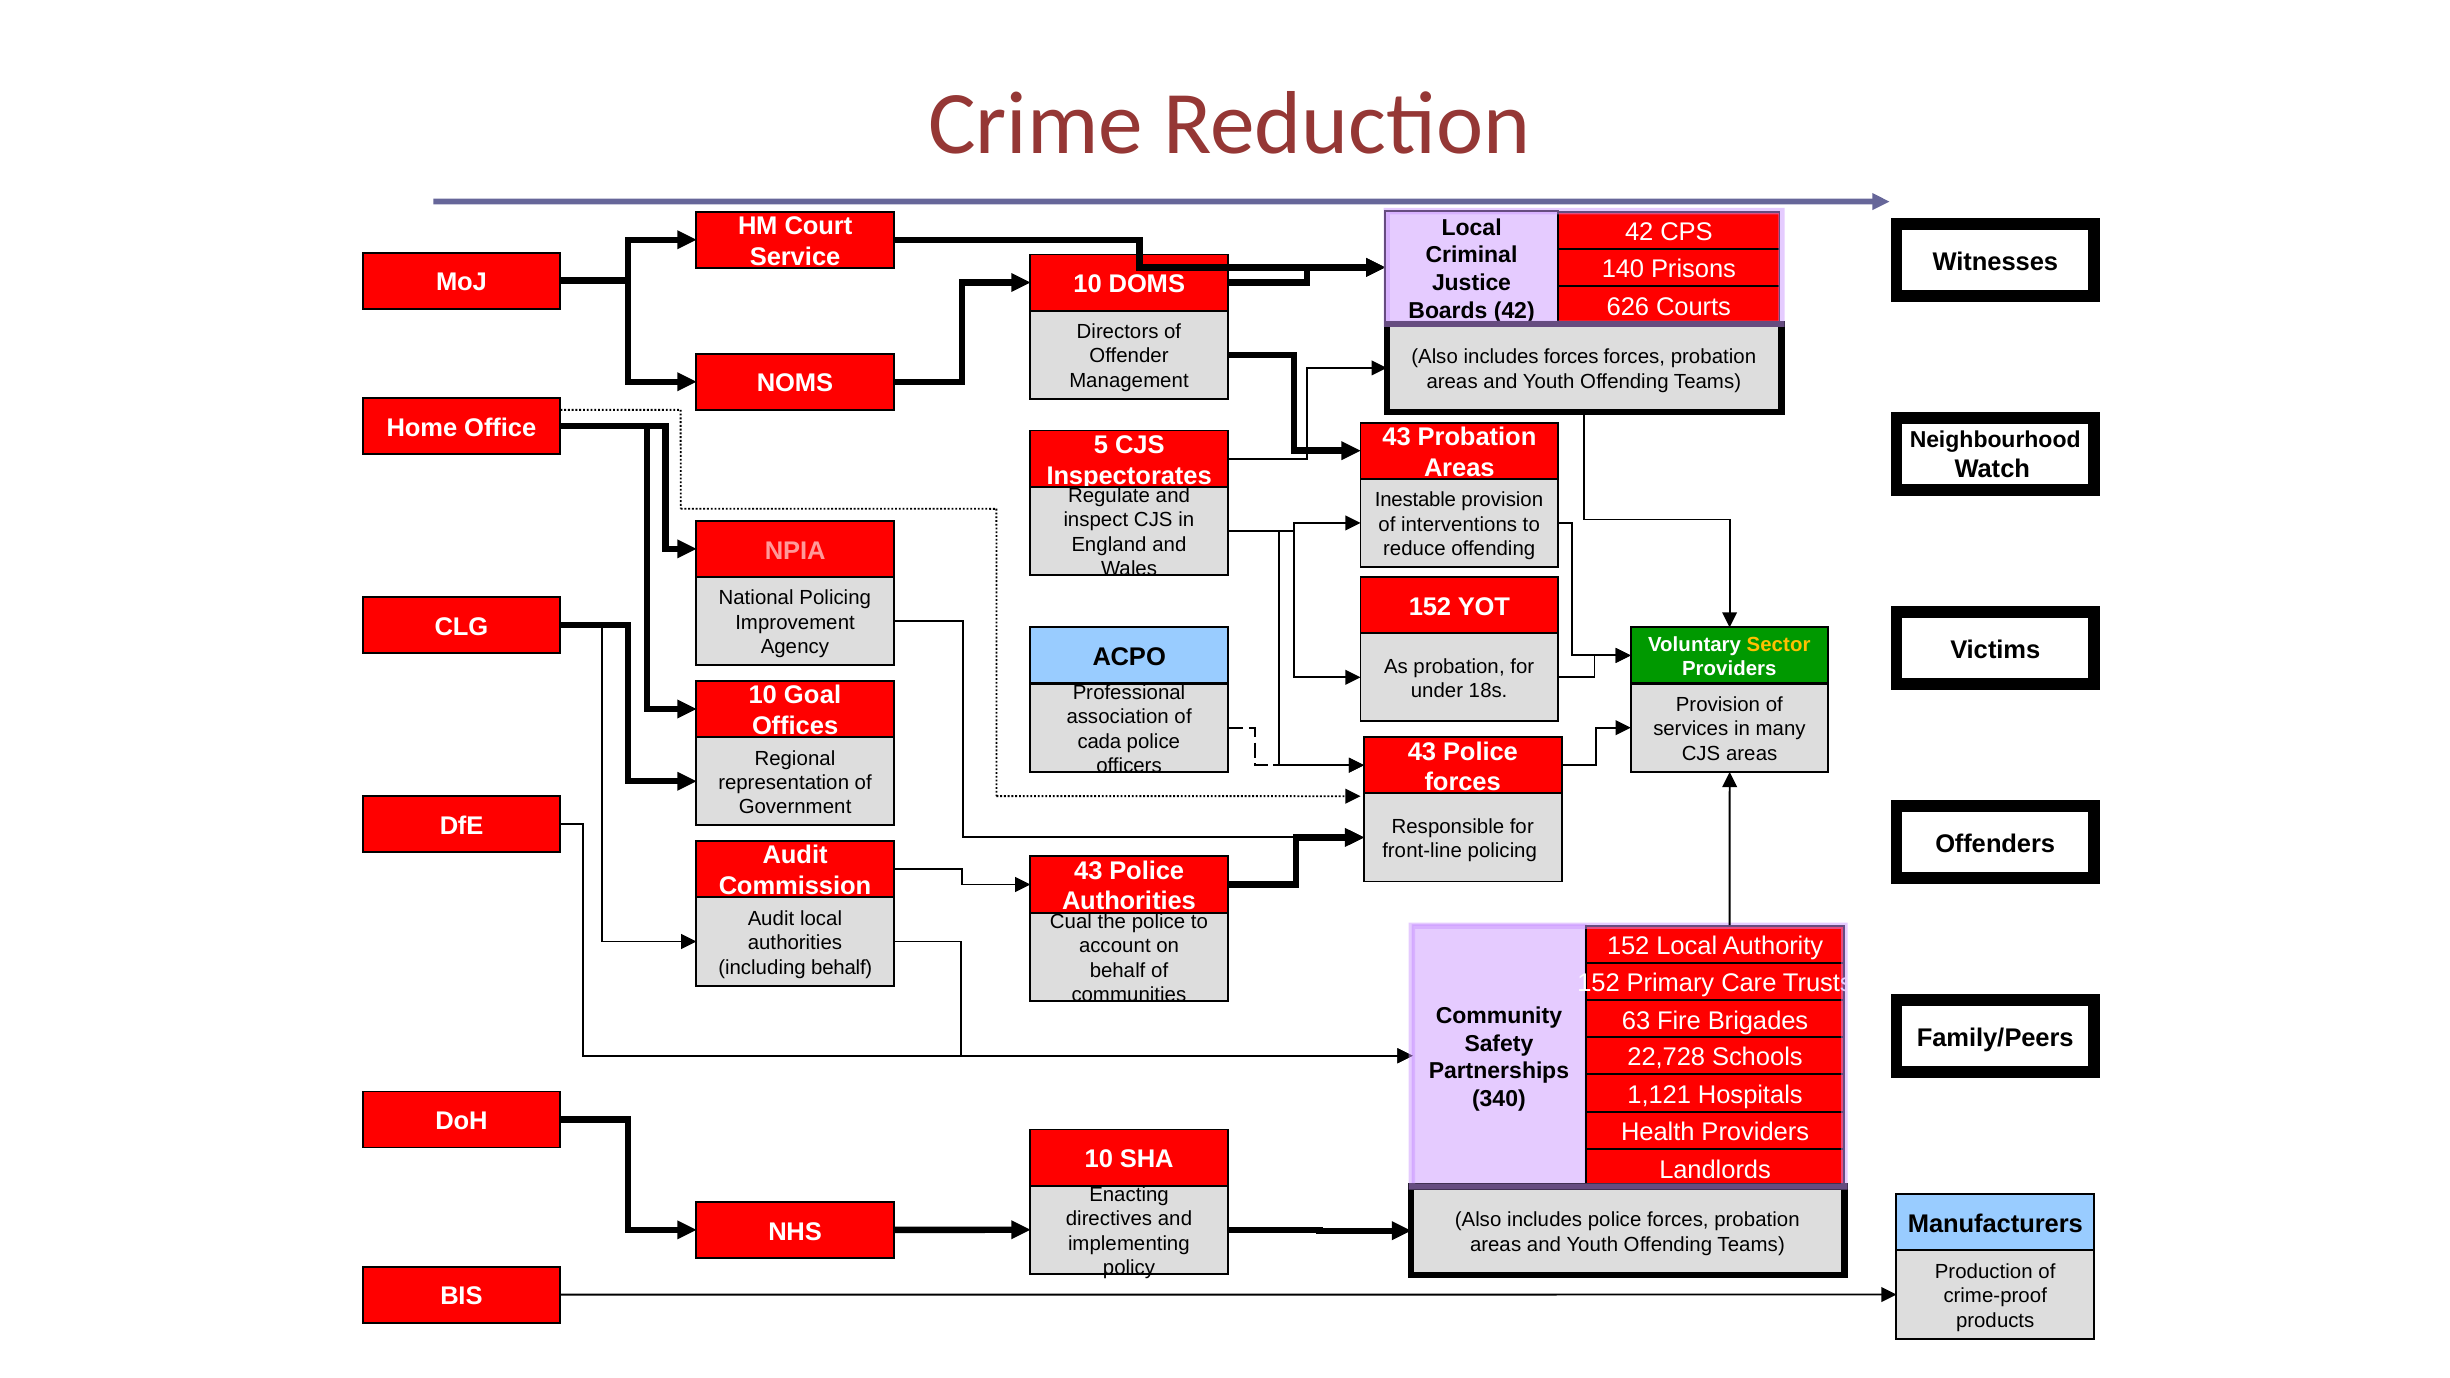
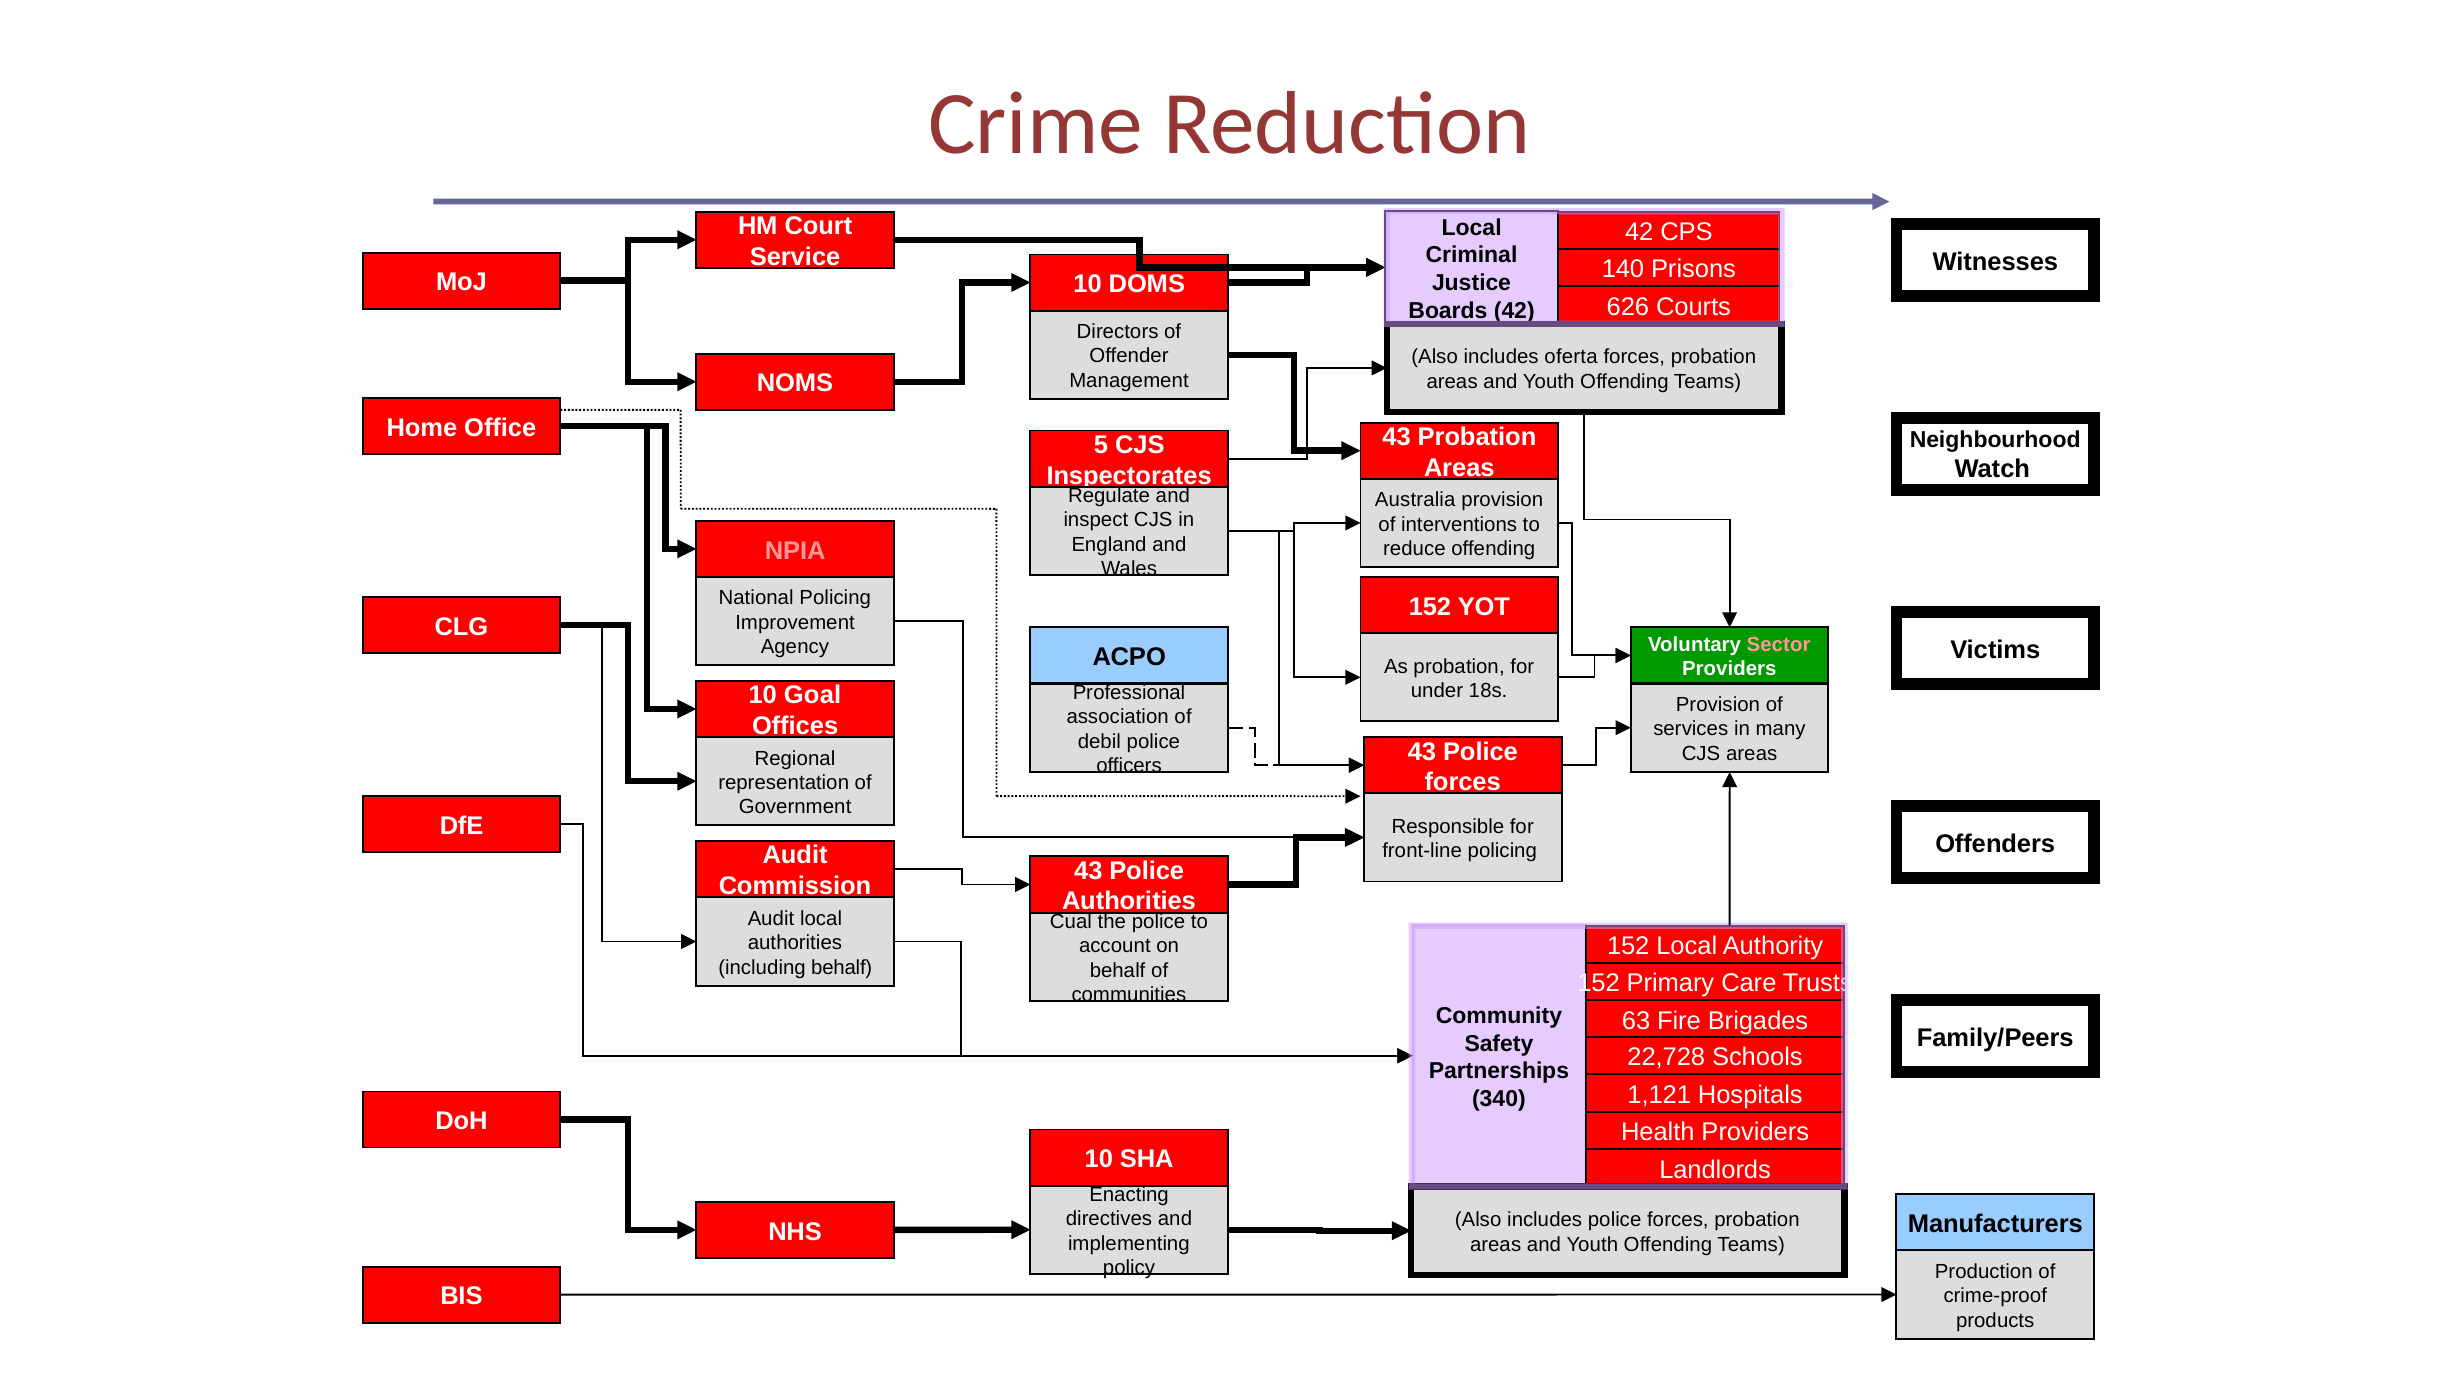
includes forces: forces -> oferta
Inestable: Inestable -> Australia
Sector colour: yellow -> pink
cada: cada -> debil
